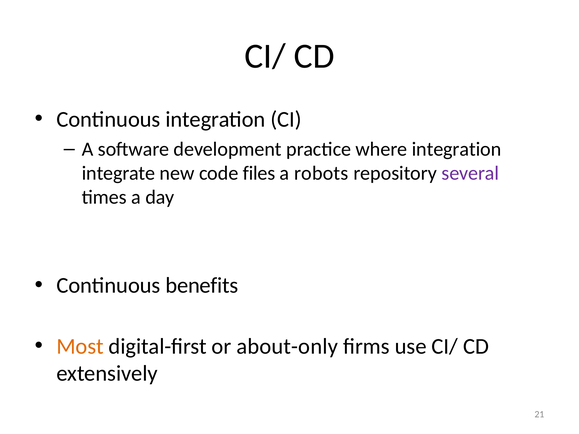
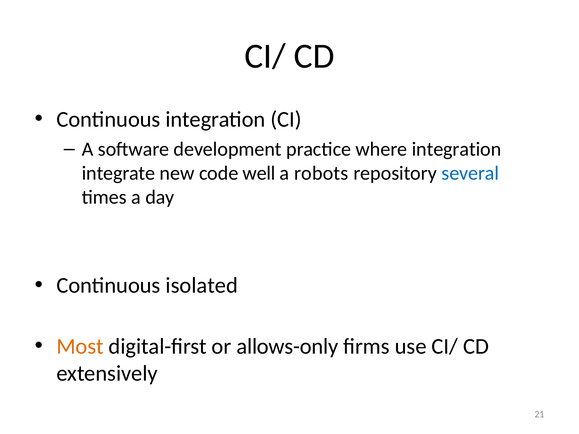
files: files -> well
several colour: purple -> blue
benefits: benefits -> isolated
about-only: about-only -> allows-only
